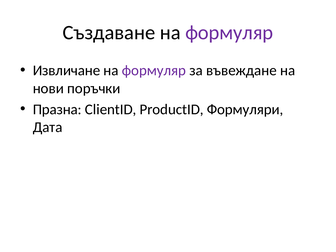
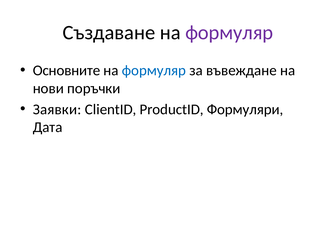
Извличане: Извличане -> Основните
формуляр at (154, 70) colour: purple -> blue
Празна: Празна -> Заявки
